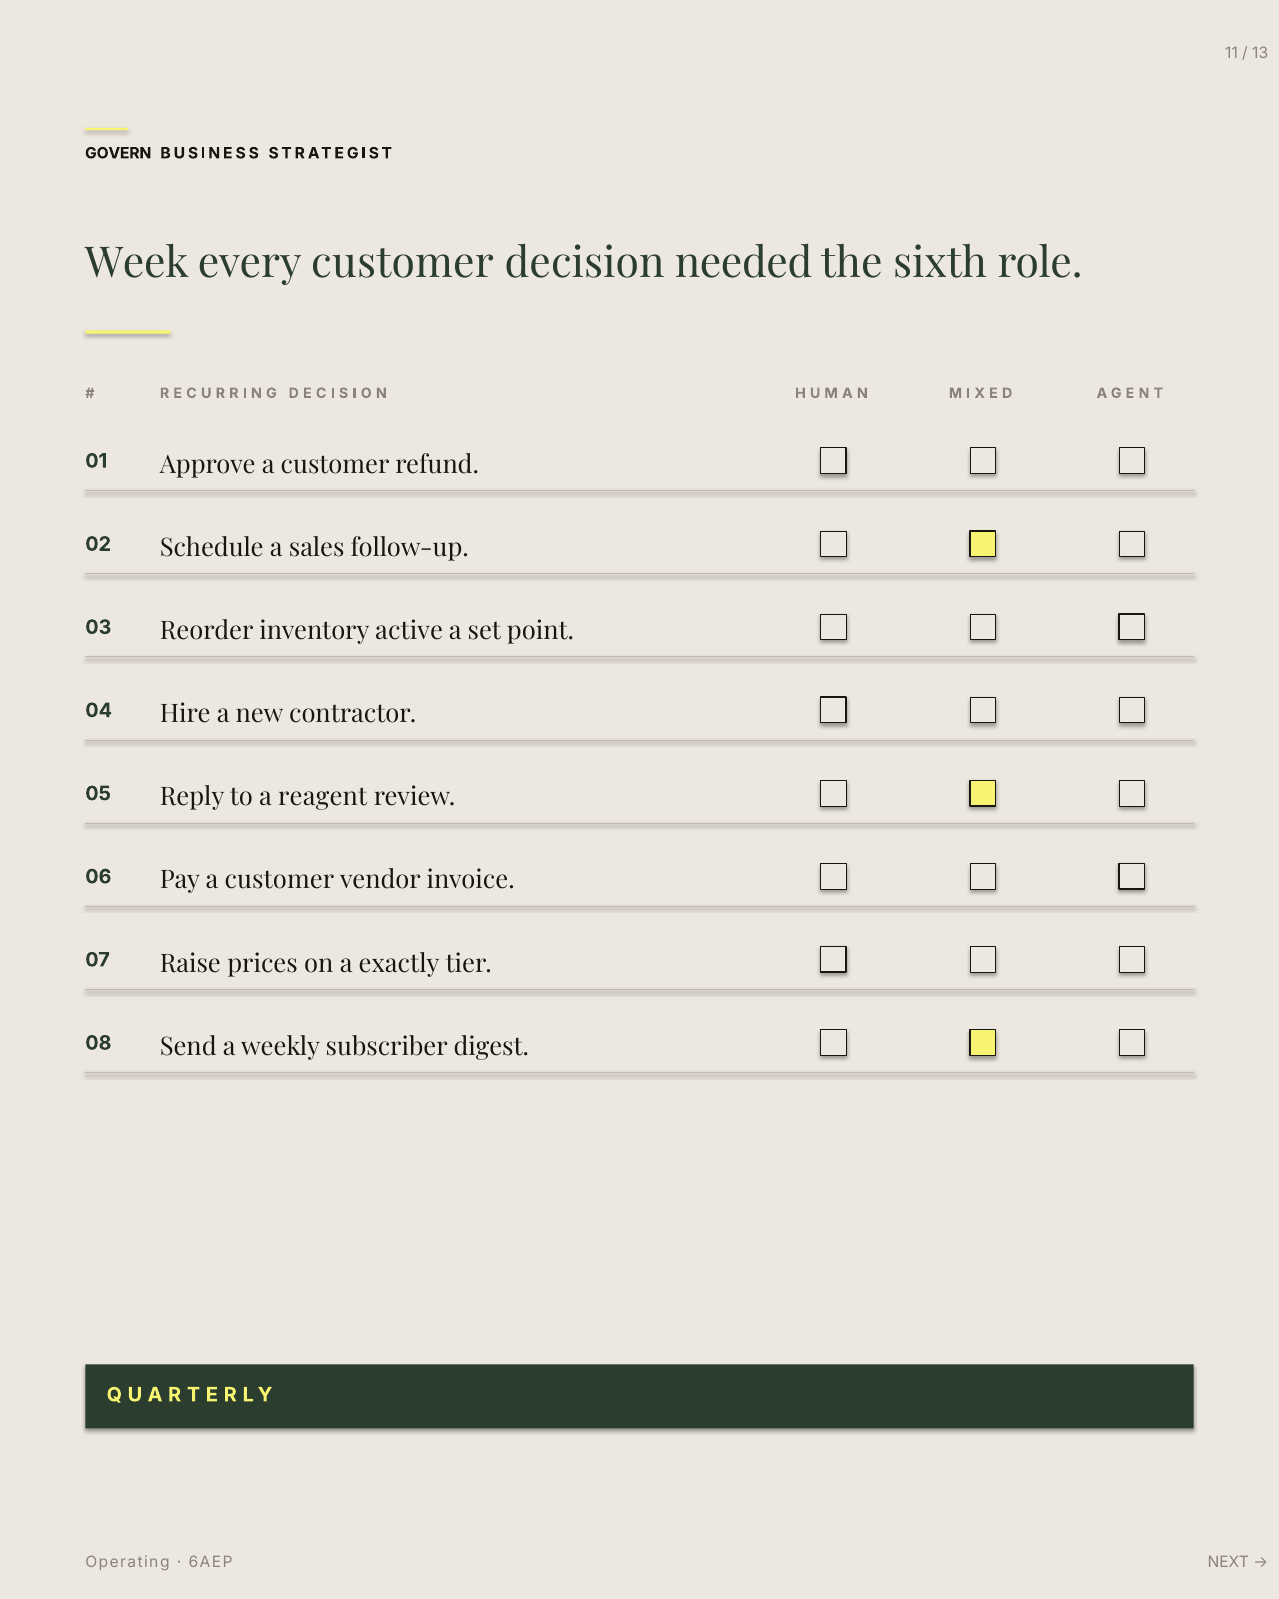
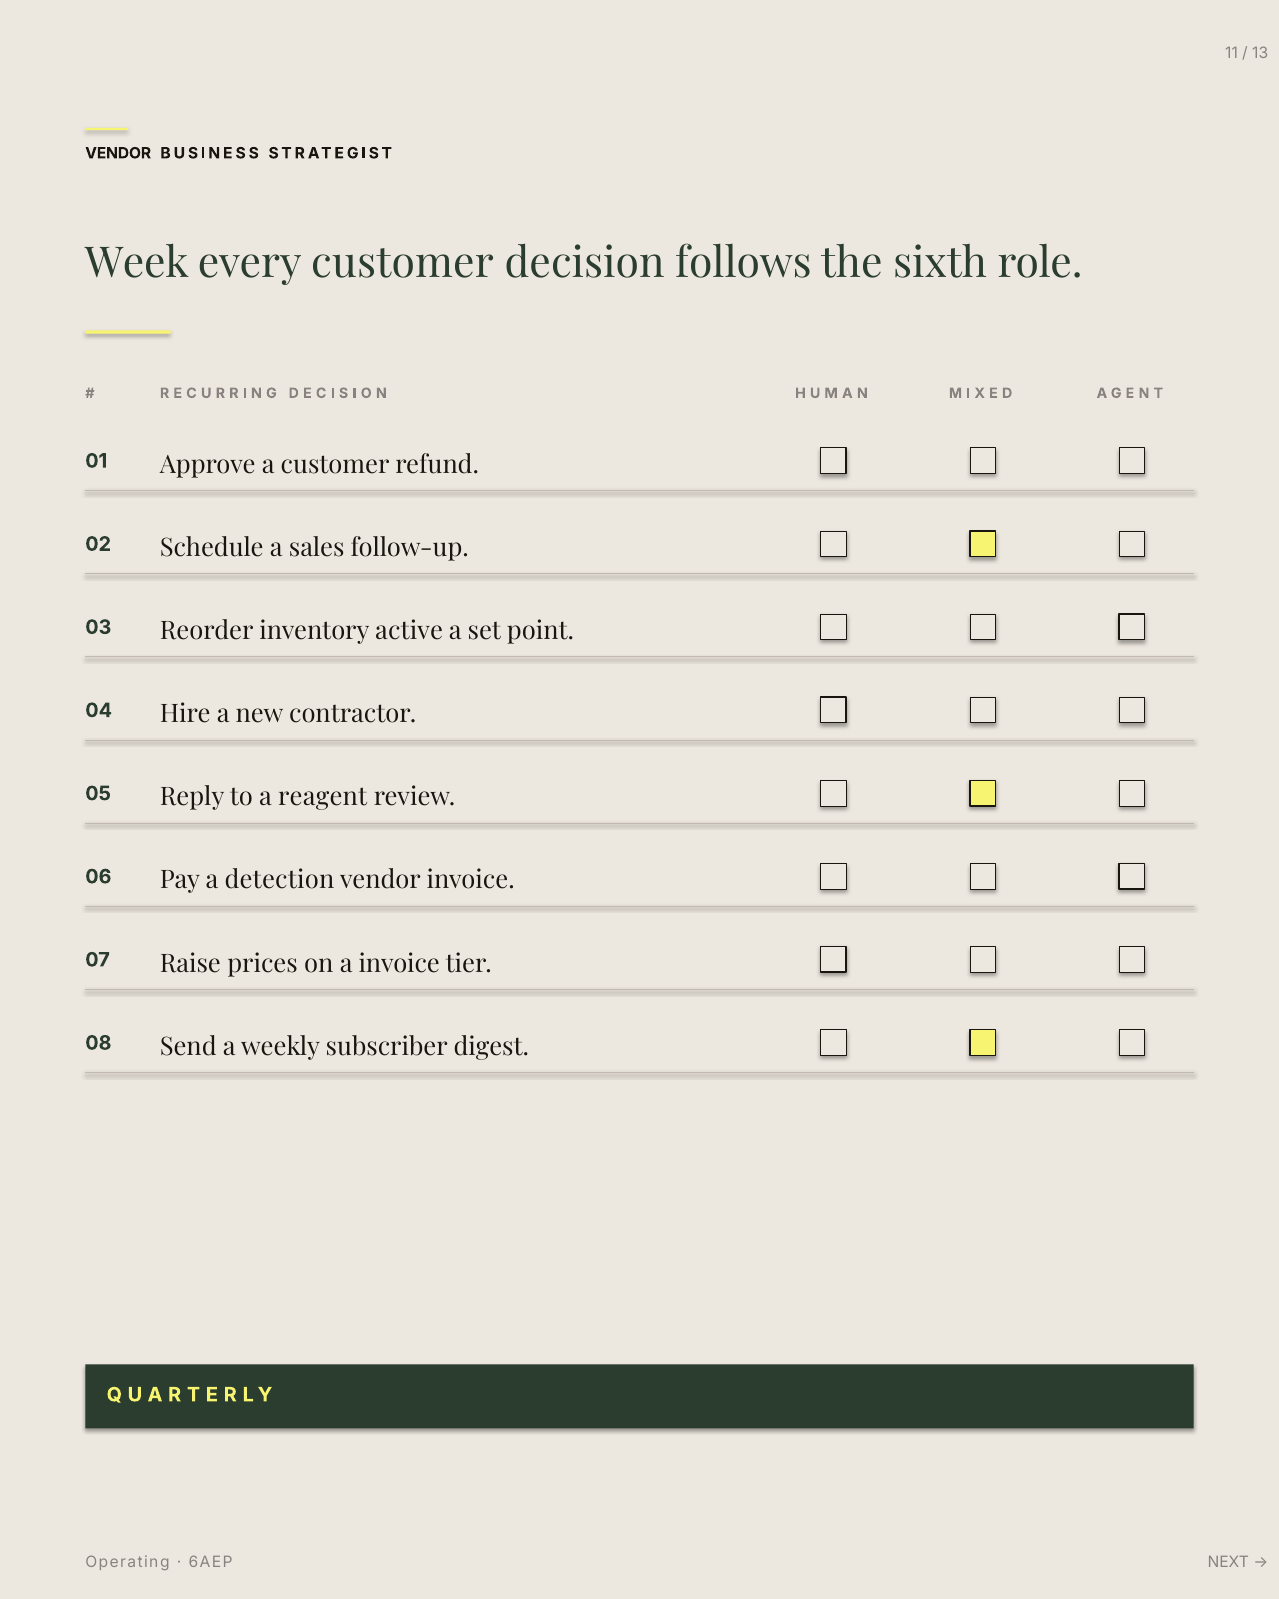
GOVERN at (118, 153): GOVERN -> VENDOR
needed: needed -> follows
Pay a customer: customer -> detection
a exactly: exactly -> invoice
